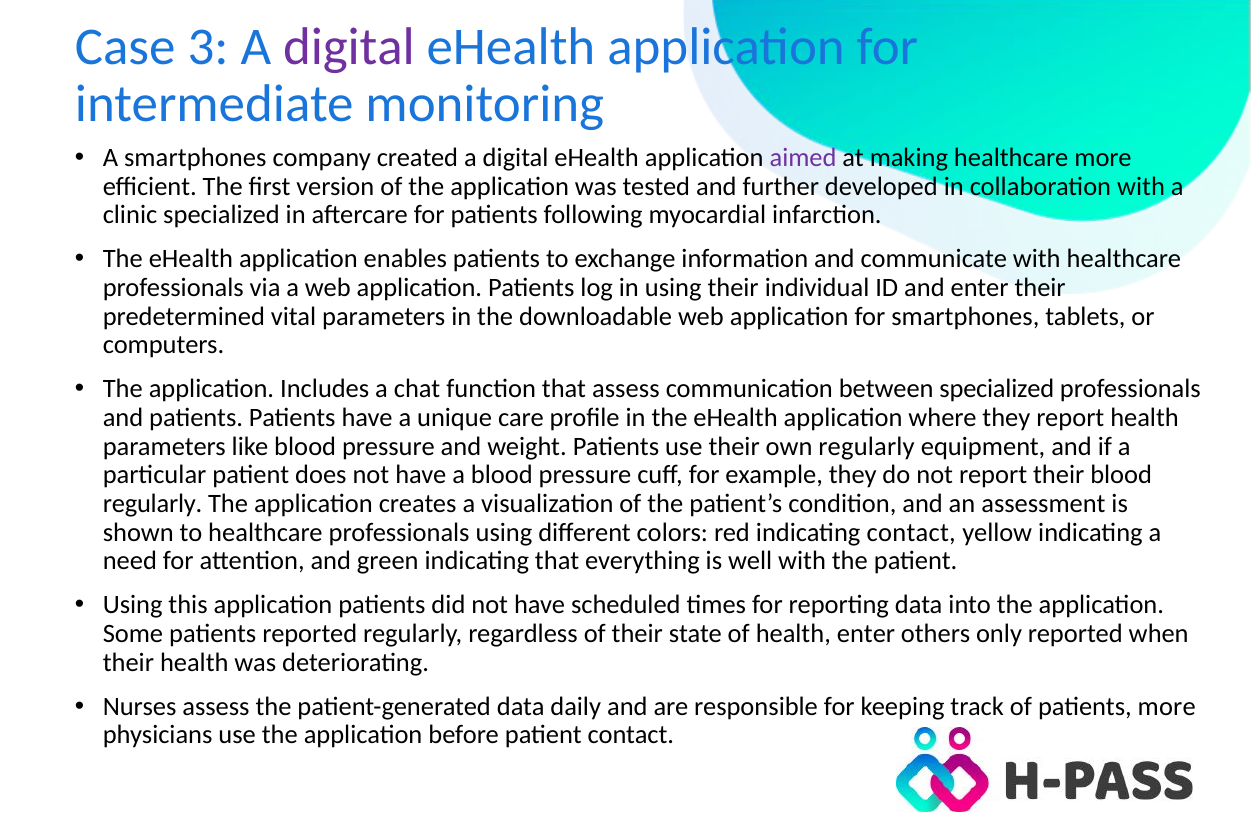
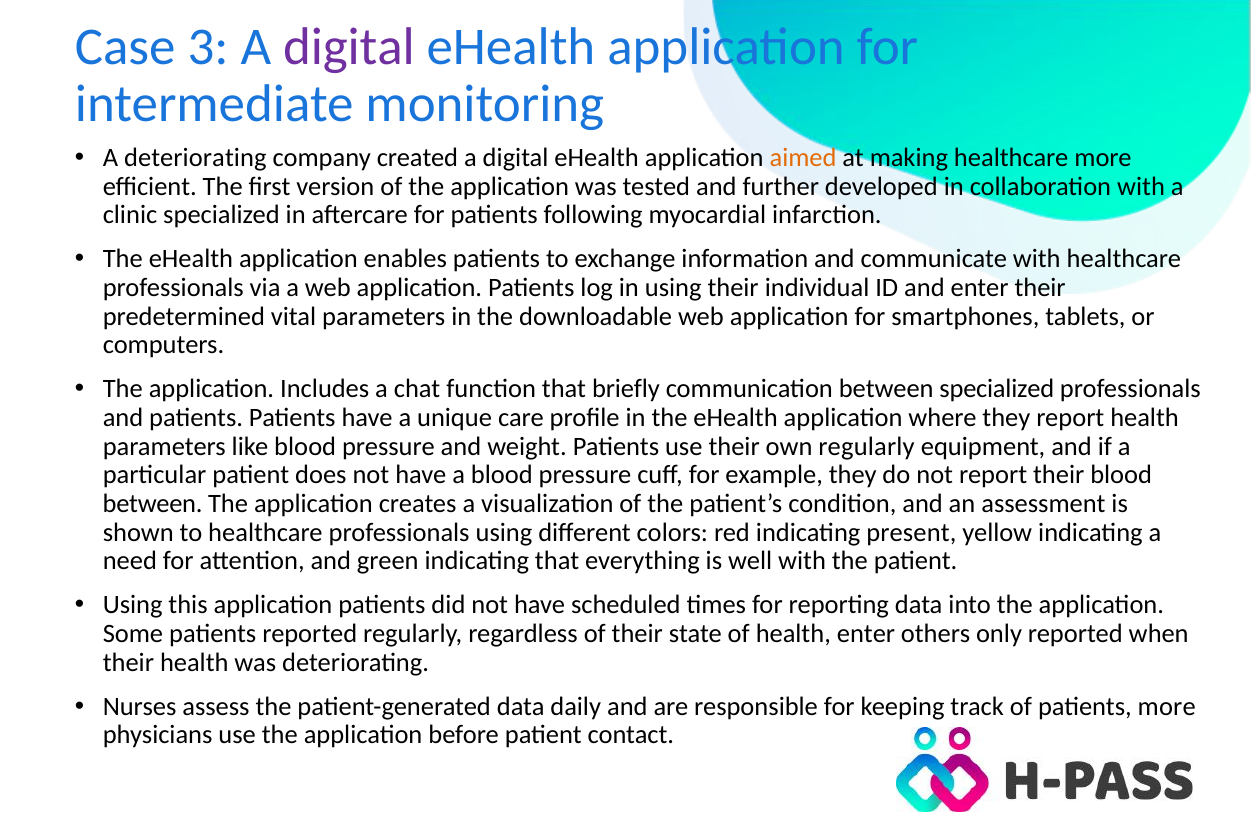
A smartphones: smartphones -> deteriorating
aimed colour: purple -> orange
that assess: assess -> briefly
regularly at (153, 503): regularly -> between
indicating contact: contact -> present
